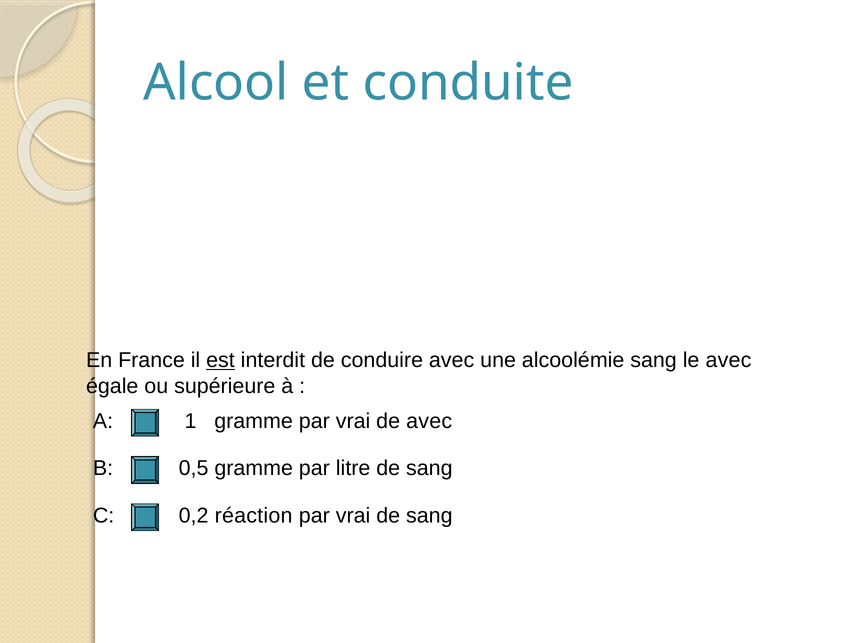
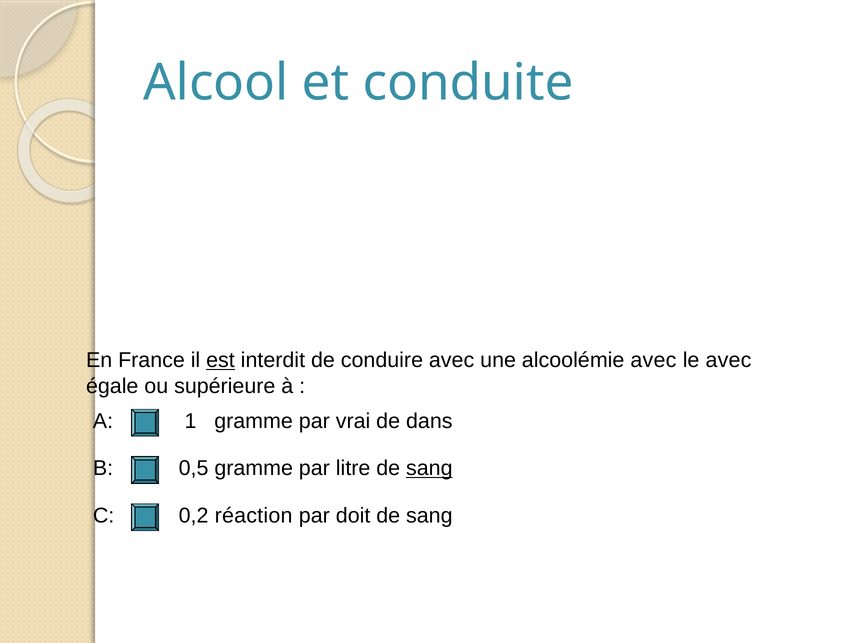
alcoolémie sang: sang -> avec
de avec: avec -> dans
sang at (429, 469) underline: none -> present
vrai at (353, 516): vrai -> doit
